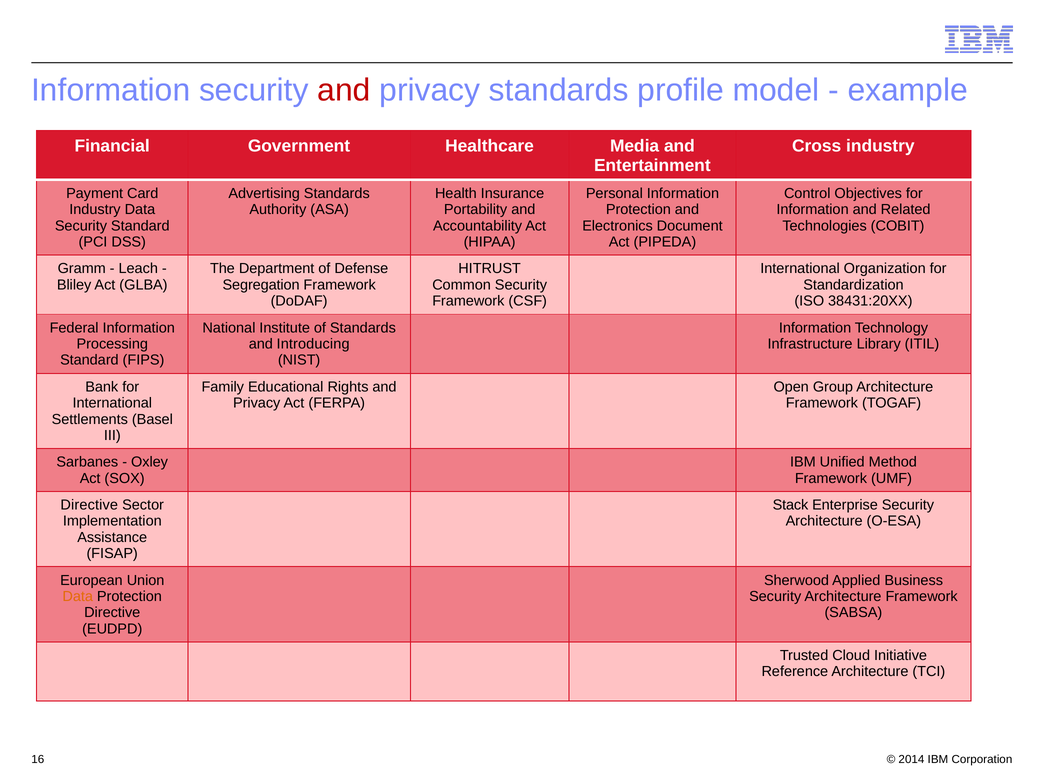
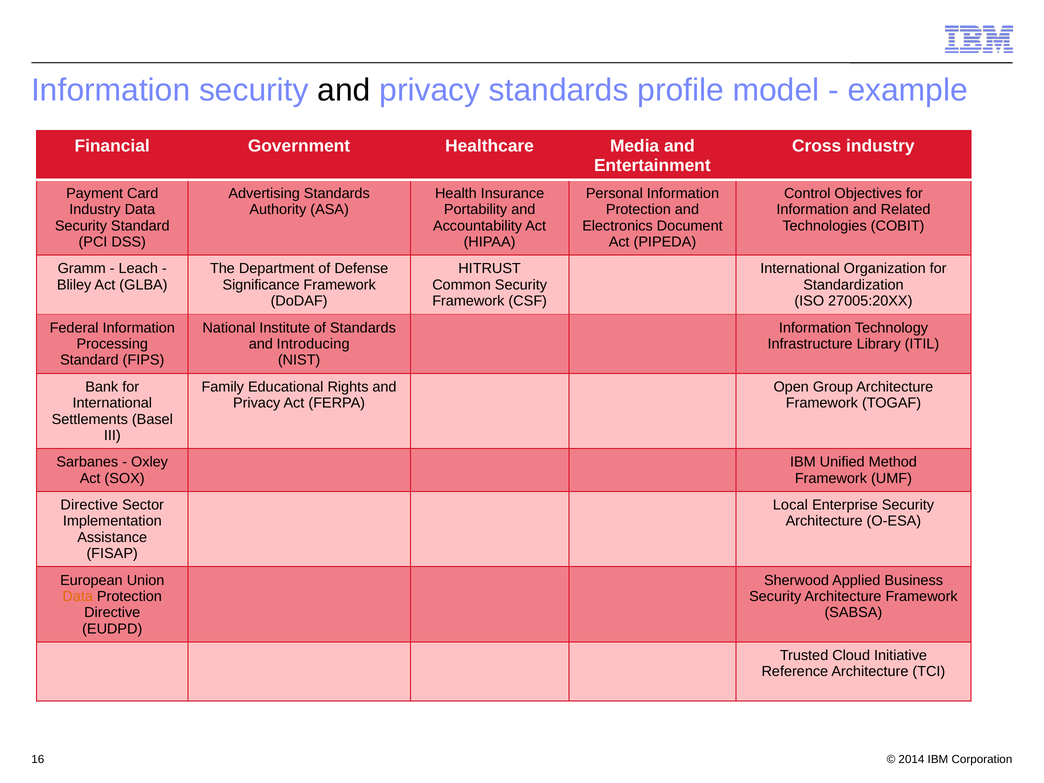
and at (344, 90) colour: red -> black
Segregation: Segregation -> Significance
38431:20XX: 38431:20XX -> 27005:20XX
Stack: Stack -> Local
